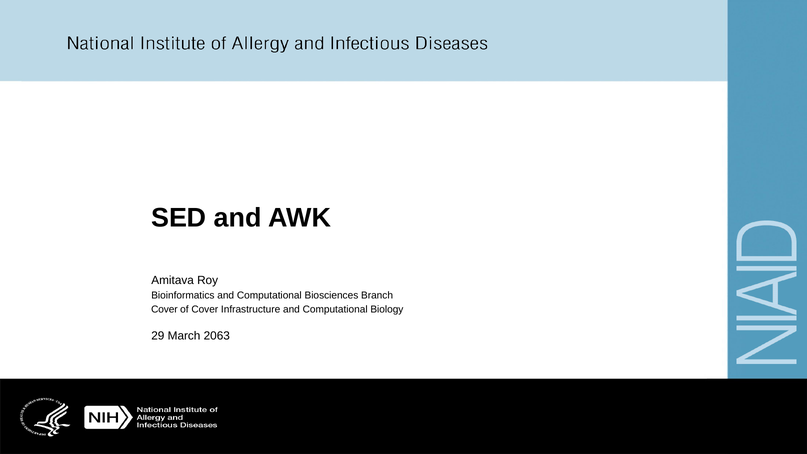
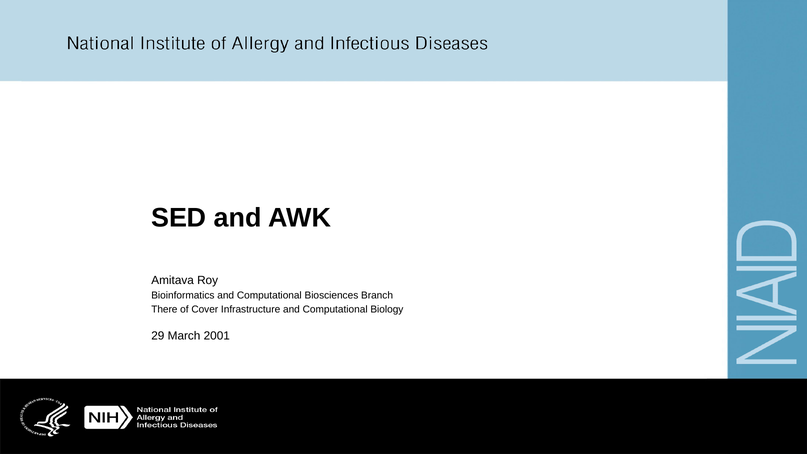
Cover at (164, 309): Cover -> There
2063: 2063 -> 2001
